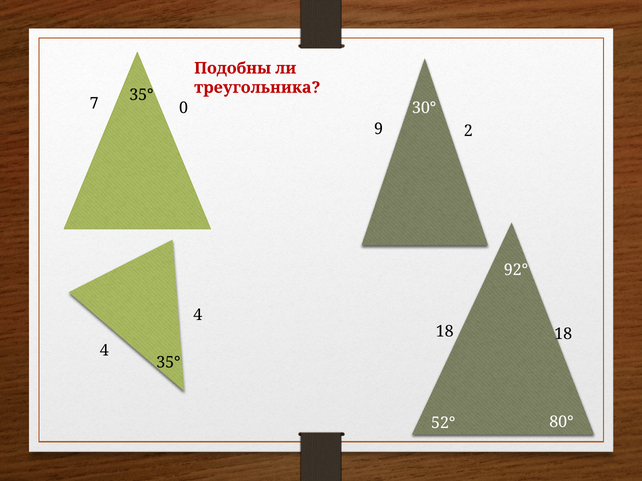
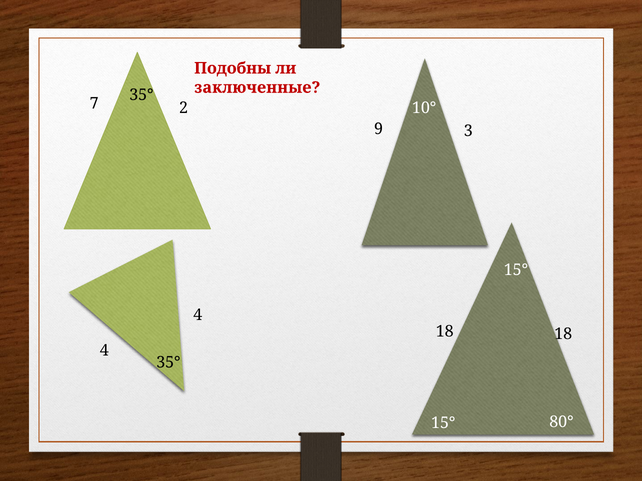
треугольника: треугольника -> заключенные
0: 0 -> 2
30°: 30° -> 10°
2: 2 -> 3
92° at (516, 270): 92° -> 15°
52° at (443, 424): 52° -> 15°
